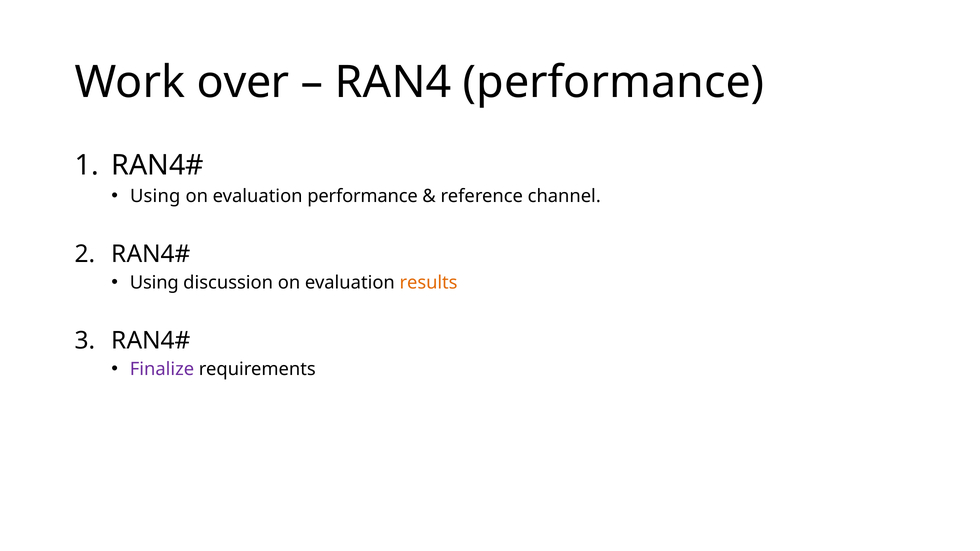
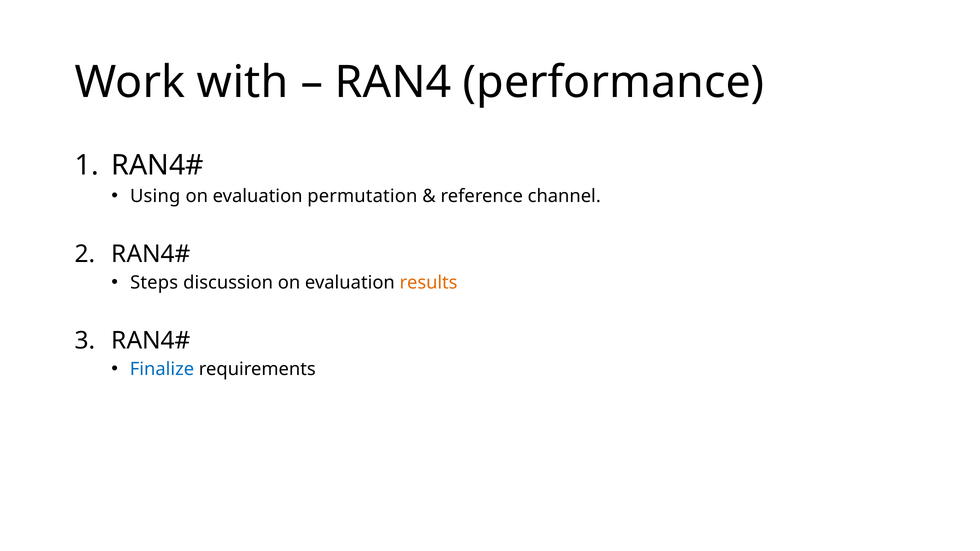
over: over -> with
evaluation performance: performance -> permutation
Using at (154, 283): Using -> Steps
Finalize colour: purple -> blue
